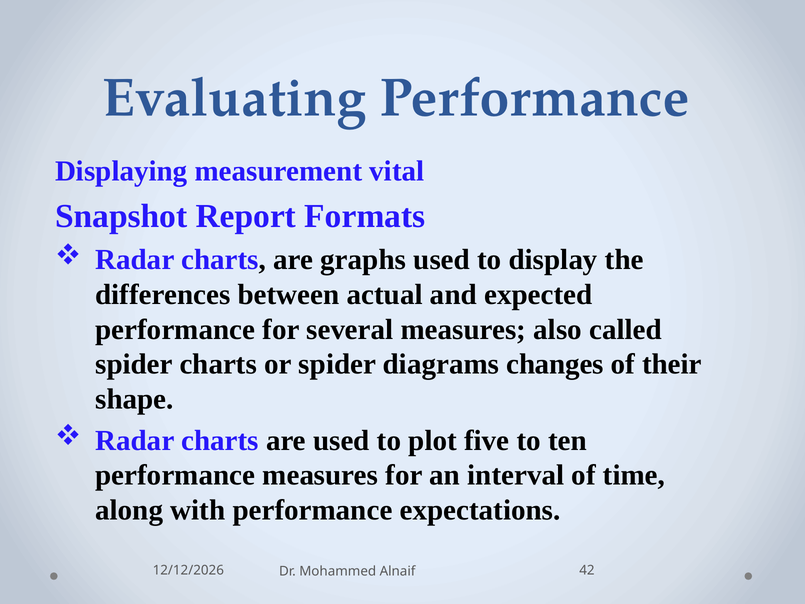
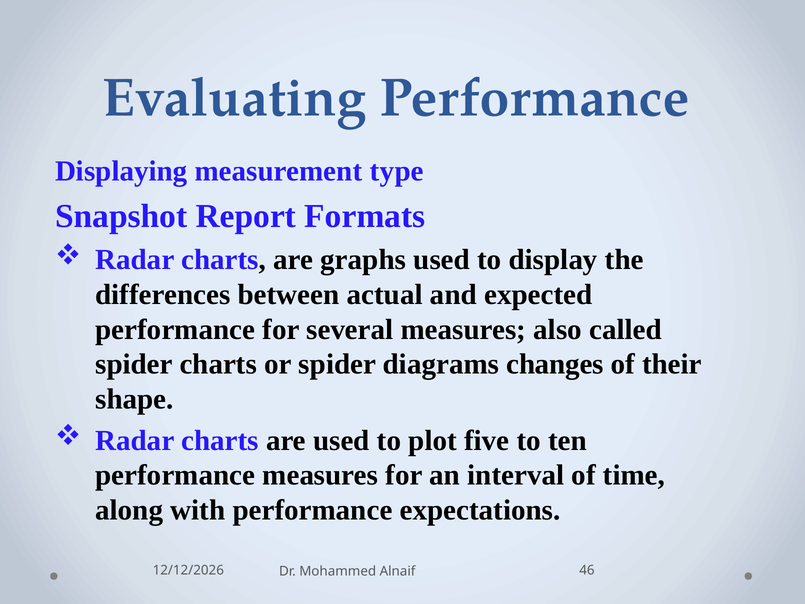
vital: vital -> type
42: 42 -> 46
